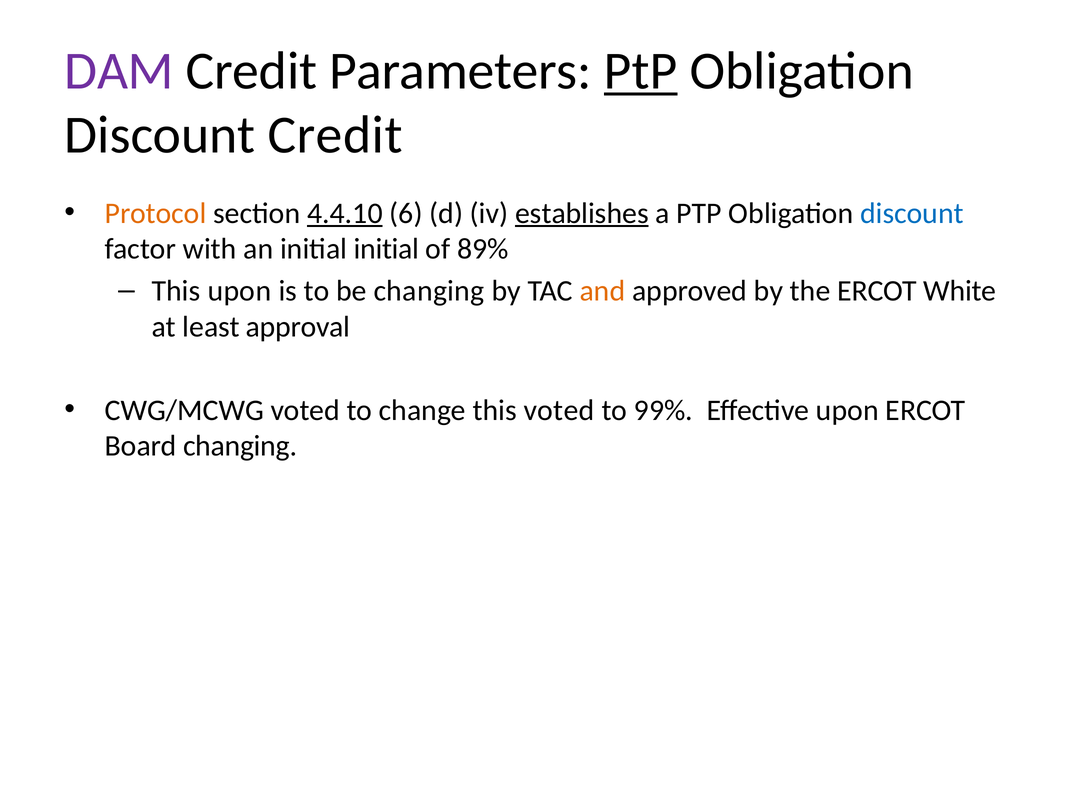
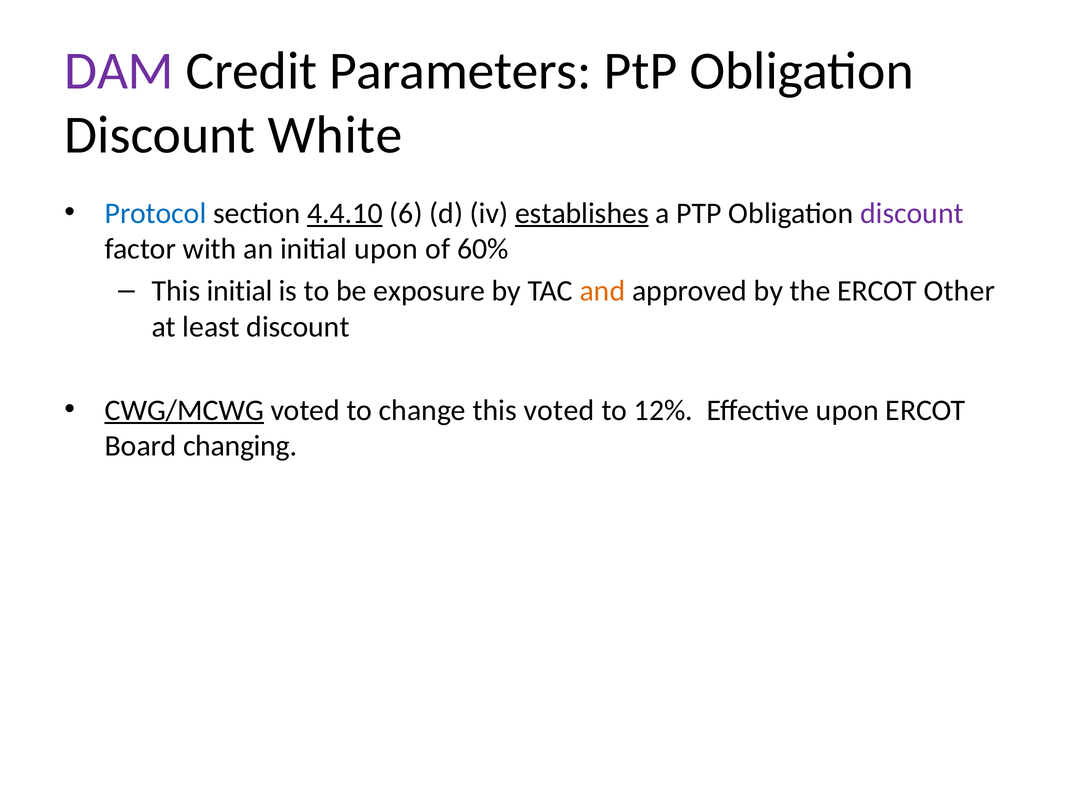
PtP at (641, 71) underline: present -> none
Discount Credit: Credit -> White
Protocol colour: orange -> blue
discount at (912, 213) colour: blue -> purple
initial initial: initial -> upon
89%: 89% -> 60%
This upon: upon -> initial
be changing: changing -> exposure
White: White -> Other
least approval: approval -> discount
CWG/MCWG underline: none -> present
99%: 99% -> 12%
